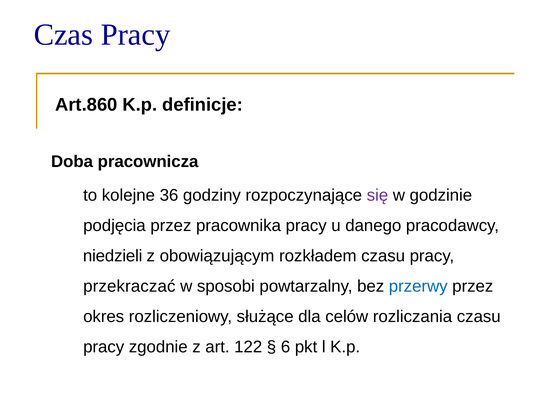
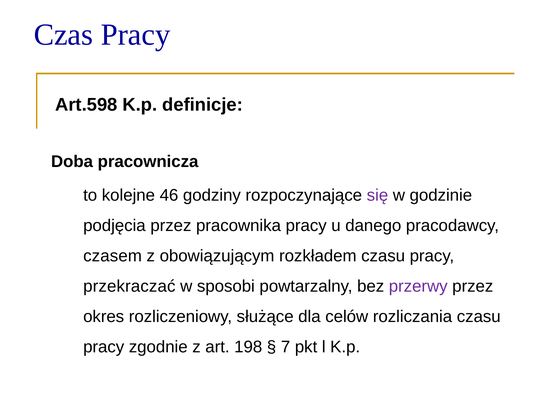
Art.860: Art.860 -> Art.598
36: 36 -> 46
niedzieli: niedzieli -> czasem
przerwy colour: blue -> purple
122: 122 -> 198
6: 6 -> 7
